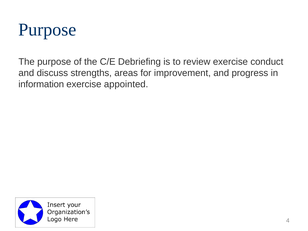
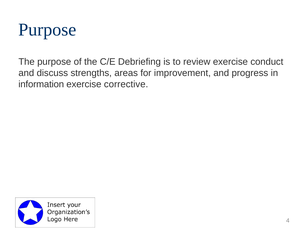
appointed: appointed -> corrective
